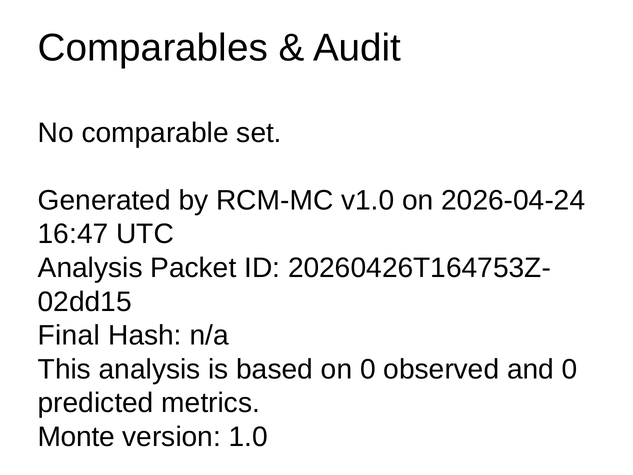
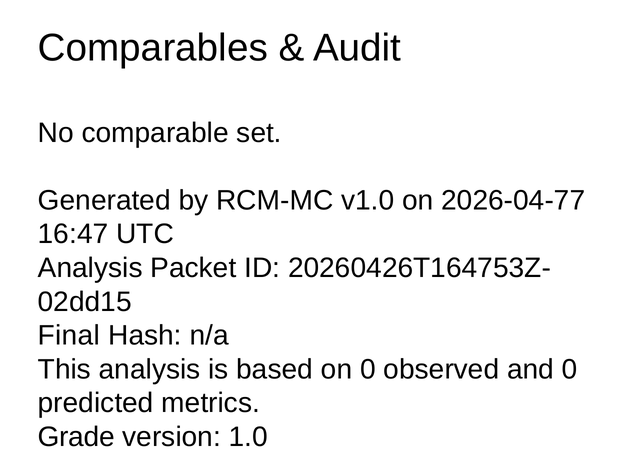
2026-04-24: 2026-04-24 -> 2026-04-77
Monte: Monte -> Grade
